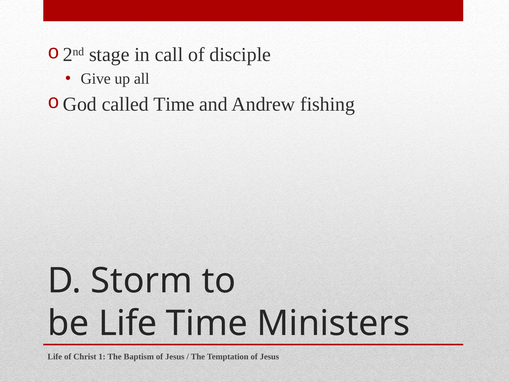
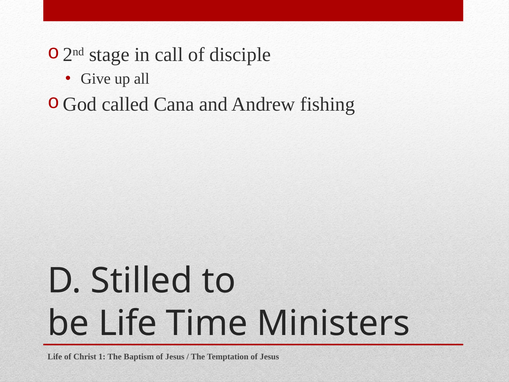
called Time: Time -> Cana
Storm: Storm -> Stilled
